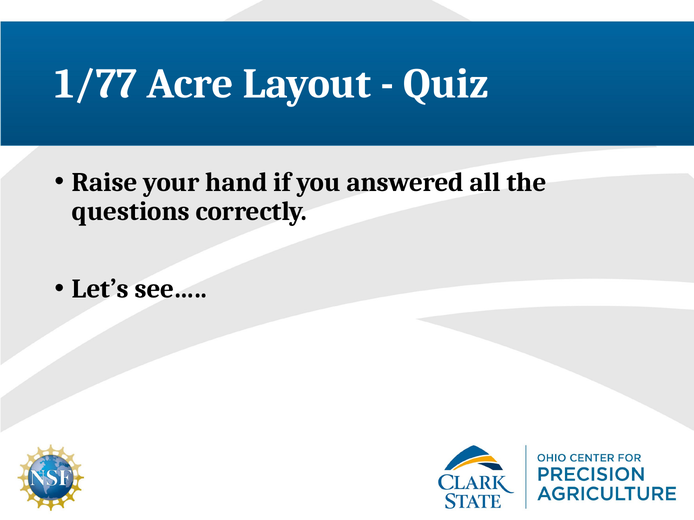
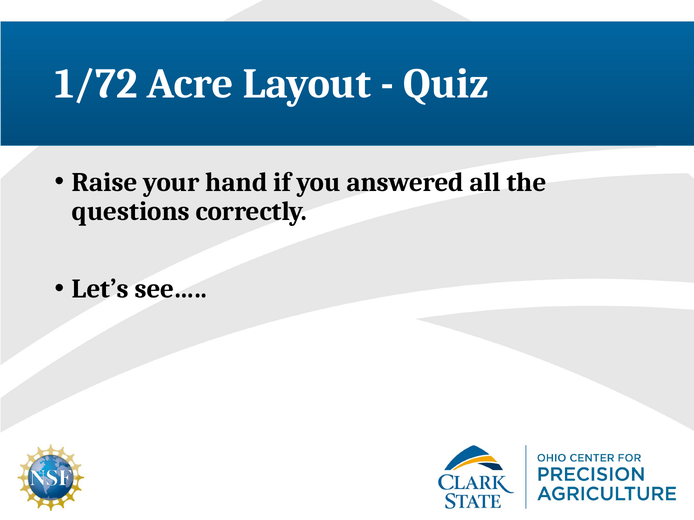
1/77: 1/77 -> 1/72
